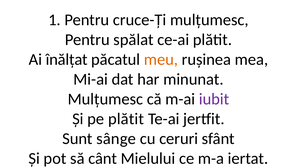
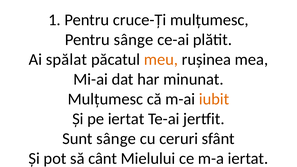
Pentru spălat: spălat -> sânge
înălțat: înălțat -> spălat
iubit colour: purple -> orange
pe plătit: plătit -> iertat
